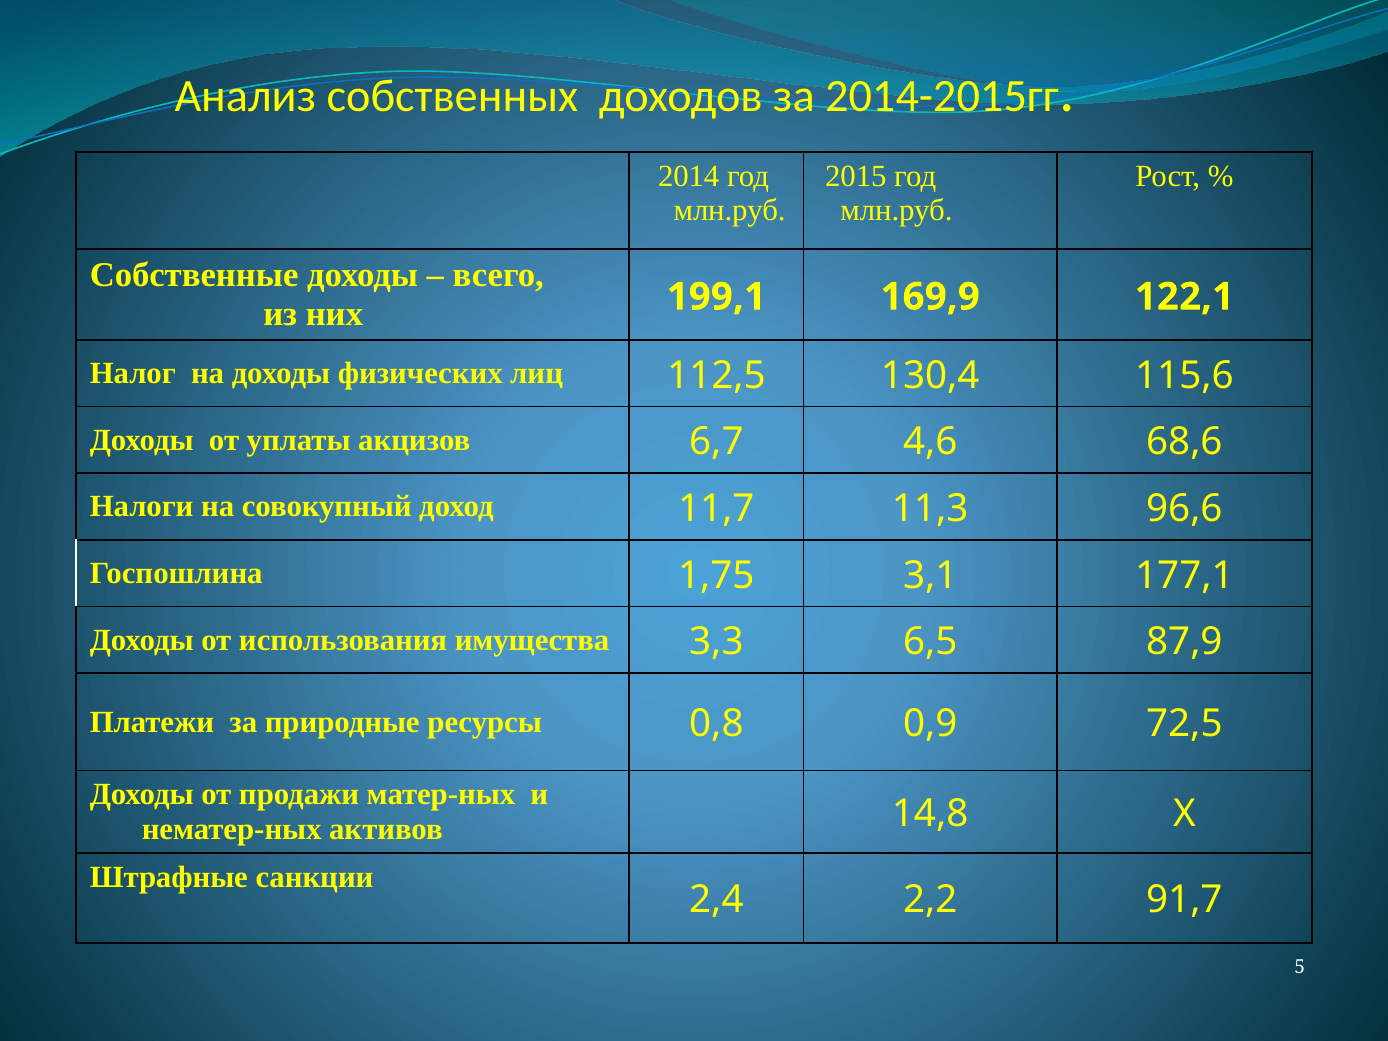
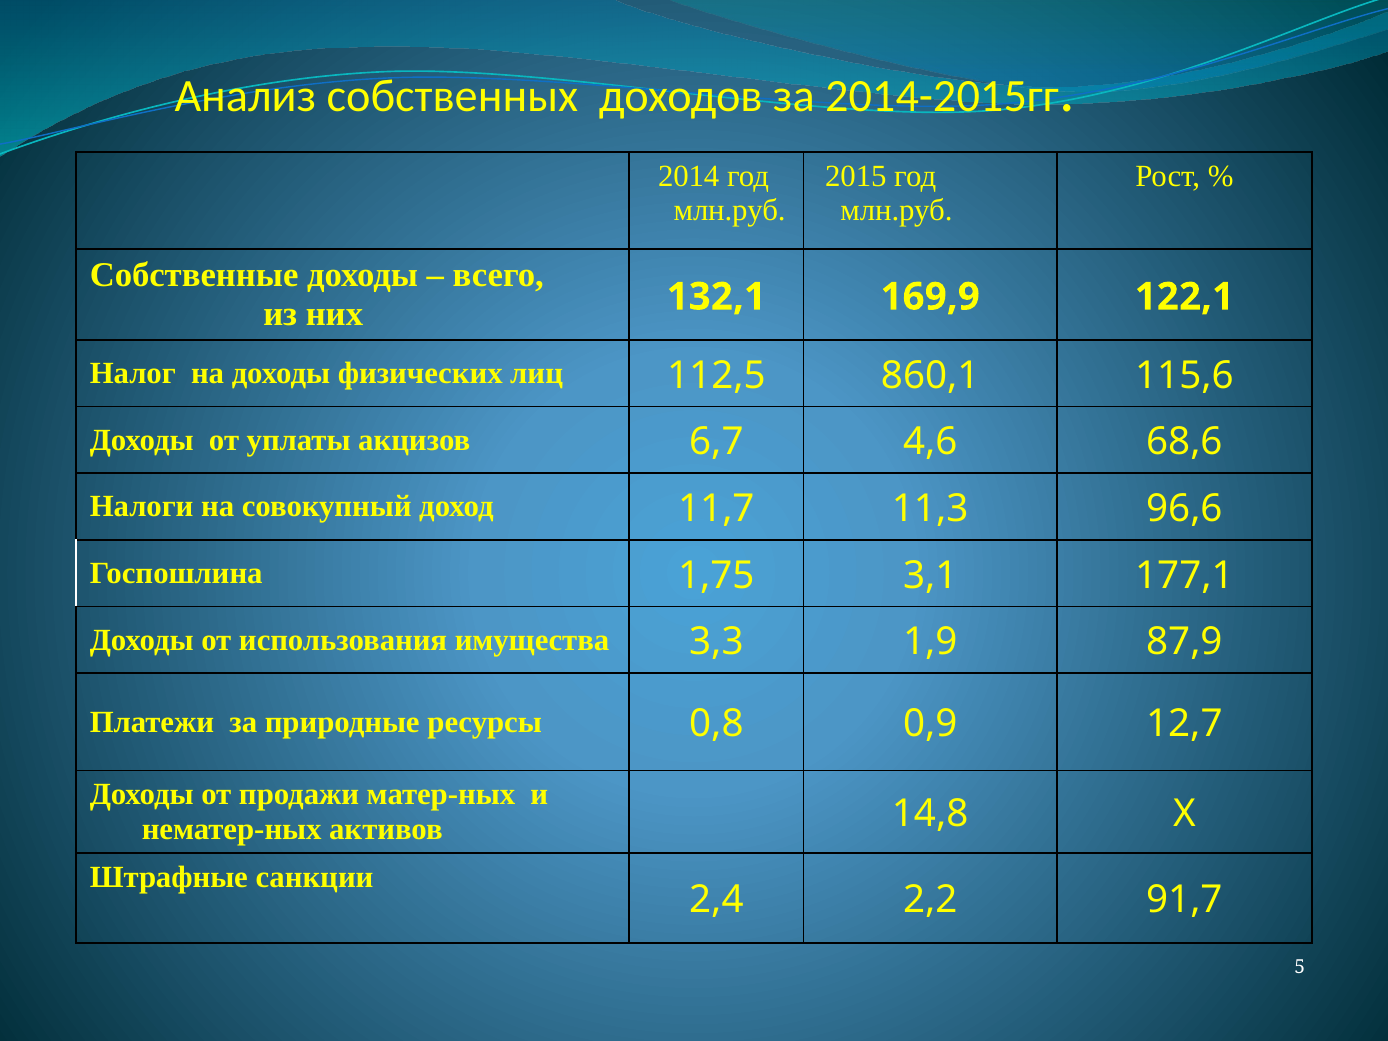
199,1: 199,1 -> 132,1
130,4: 130,4 -> 860,1
6,5: 6,5 -> 1,9
72,5: 72,5 -> 12,7
